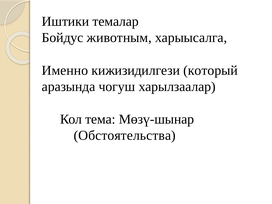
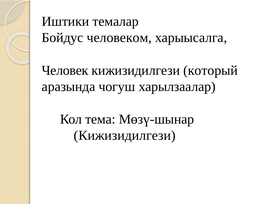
животным: животным -> человеком
Именно: Именно -> Человек
Обстоятельства at (125, 135): Обстоятельства -> Кижизидилгези
